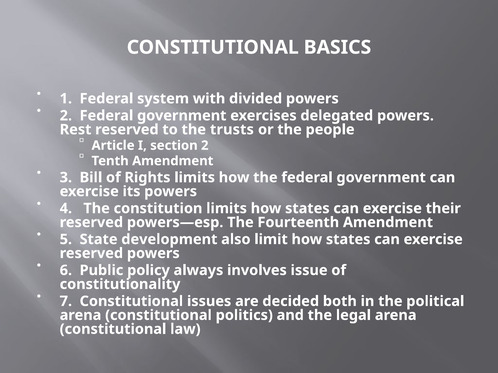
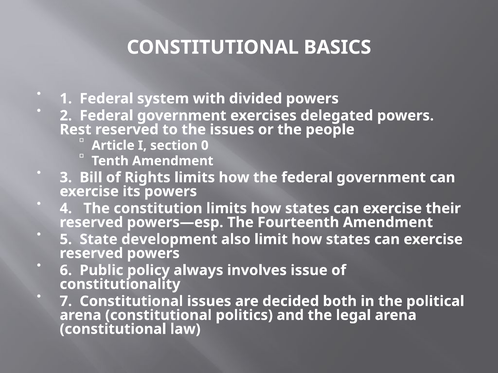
the trusts: trusts -> issues
section 2: 2 -> 0
